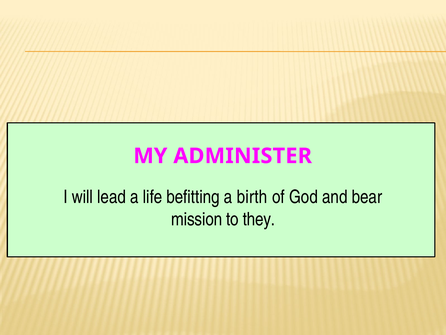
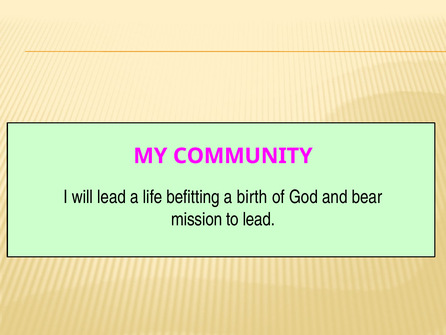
ADMINISTER: ADMINISTER -> COMMUNITY
to they: they -> lead
